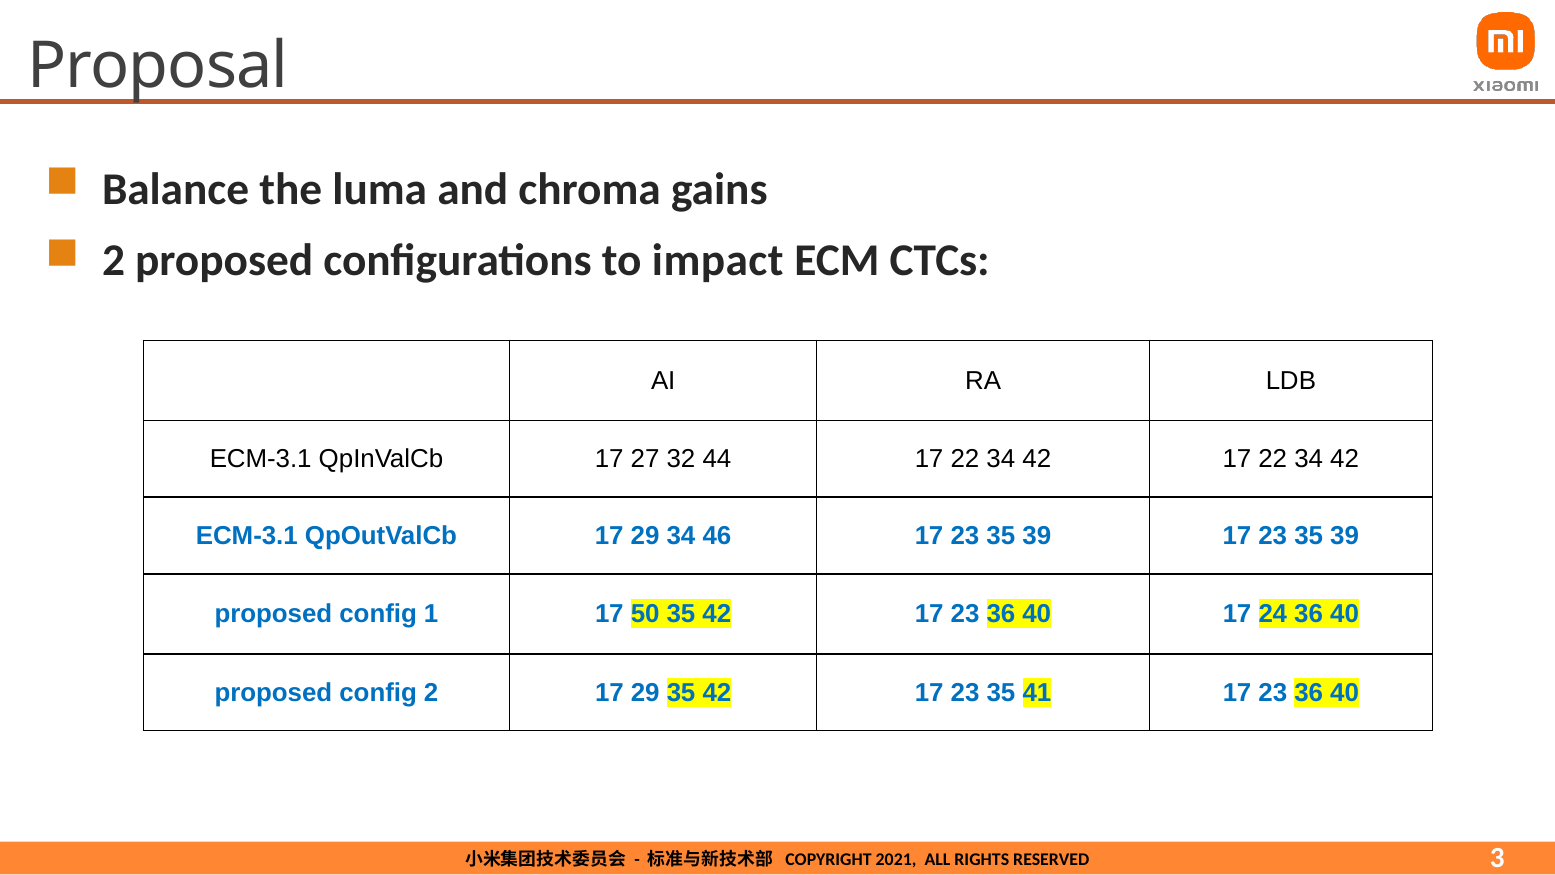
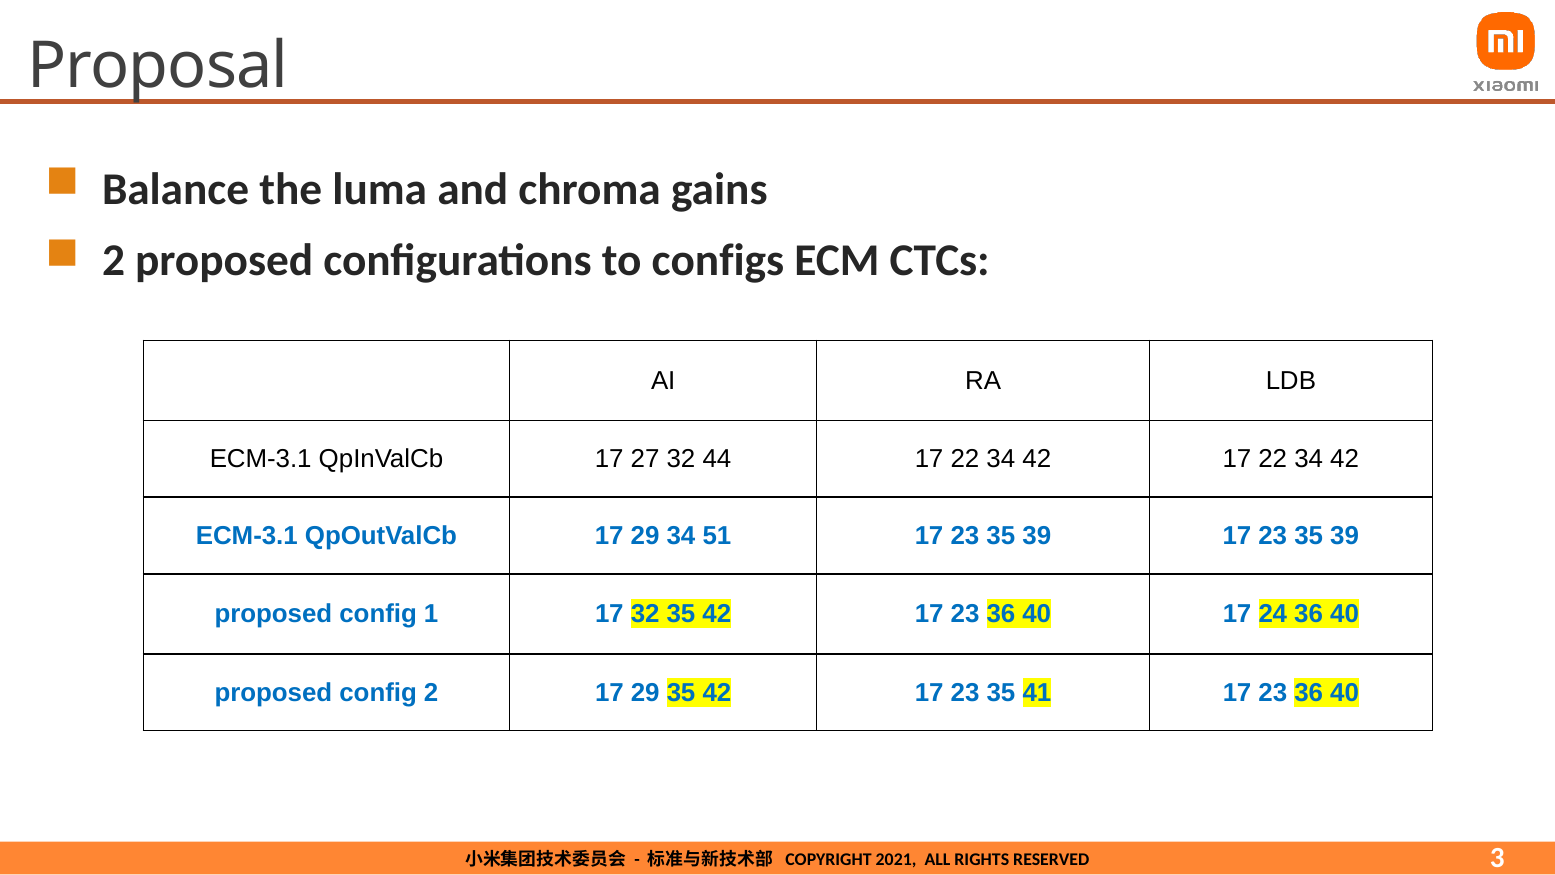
impact: impact -> configs
46: 46 -> 51
17 50: 50 -> 32
